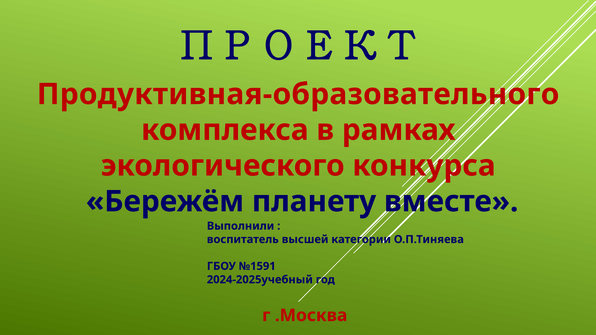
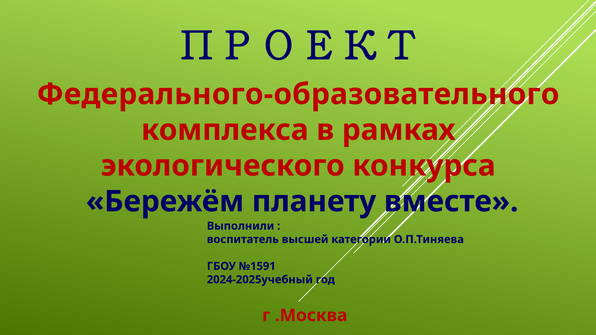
Продуктивная-образовательного: Продуктивная-образовательного -> Федерального-образовательного
